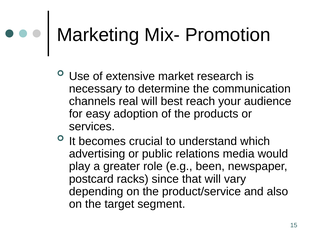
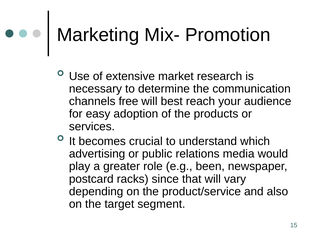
real: real -> free
